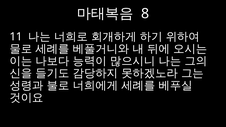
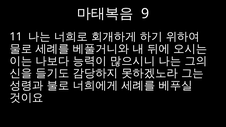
8: 8 -> 9
